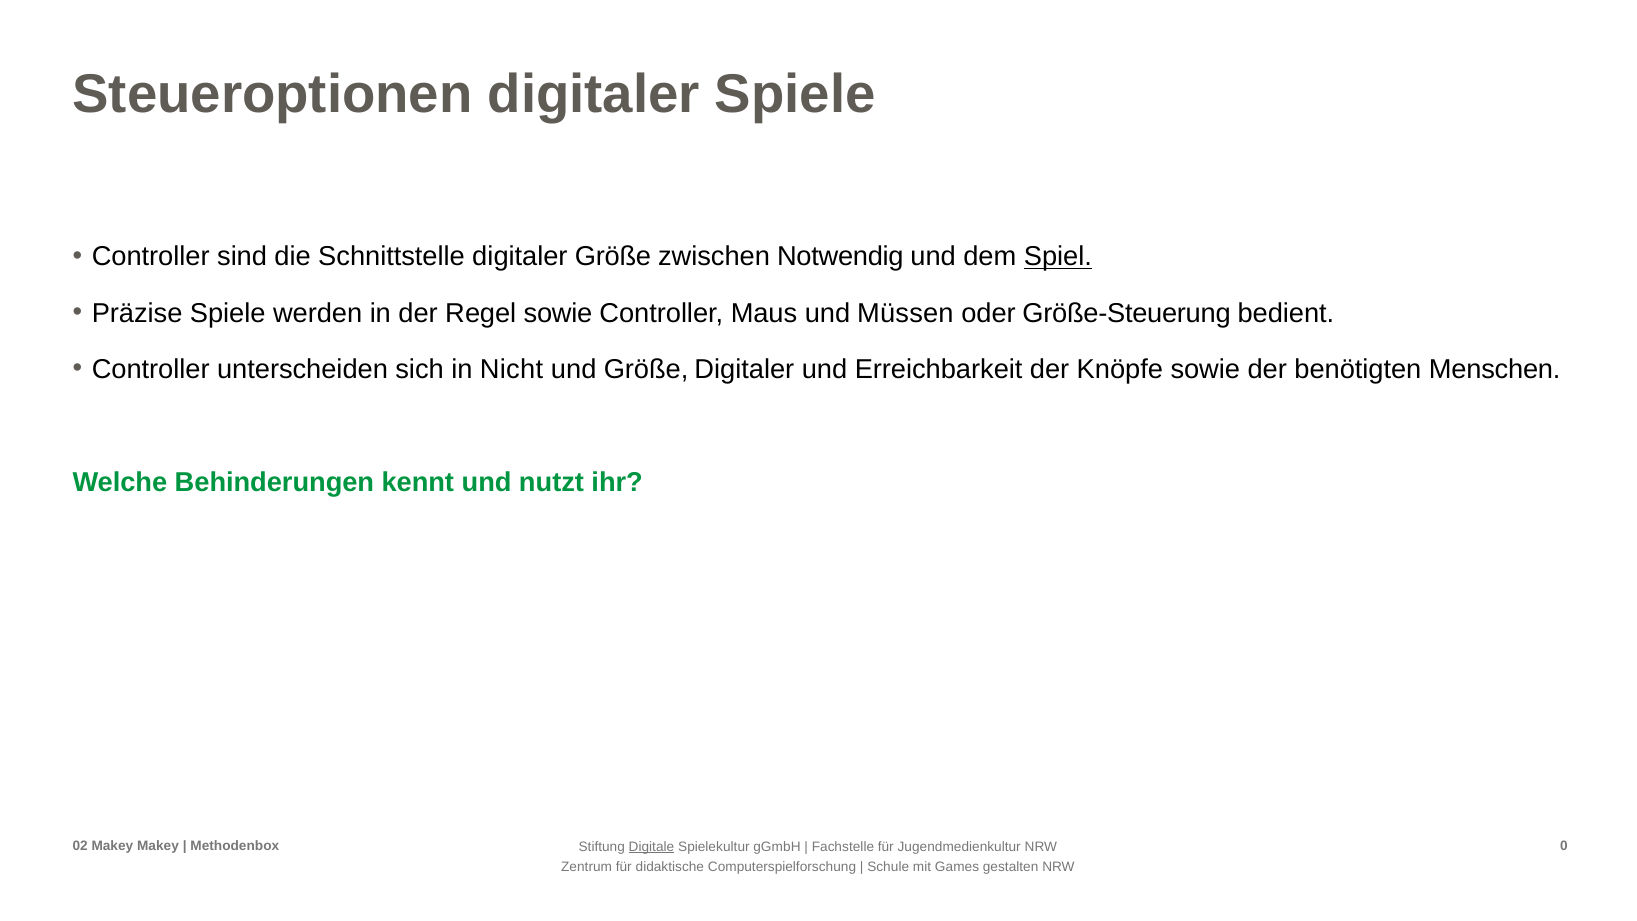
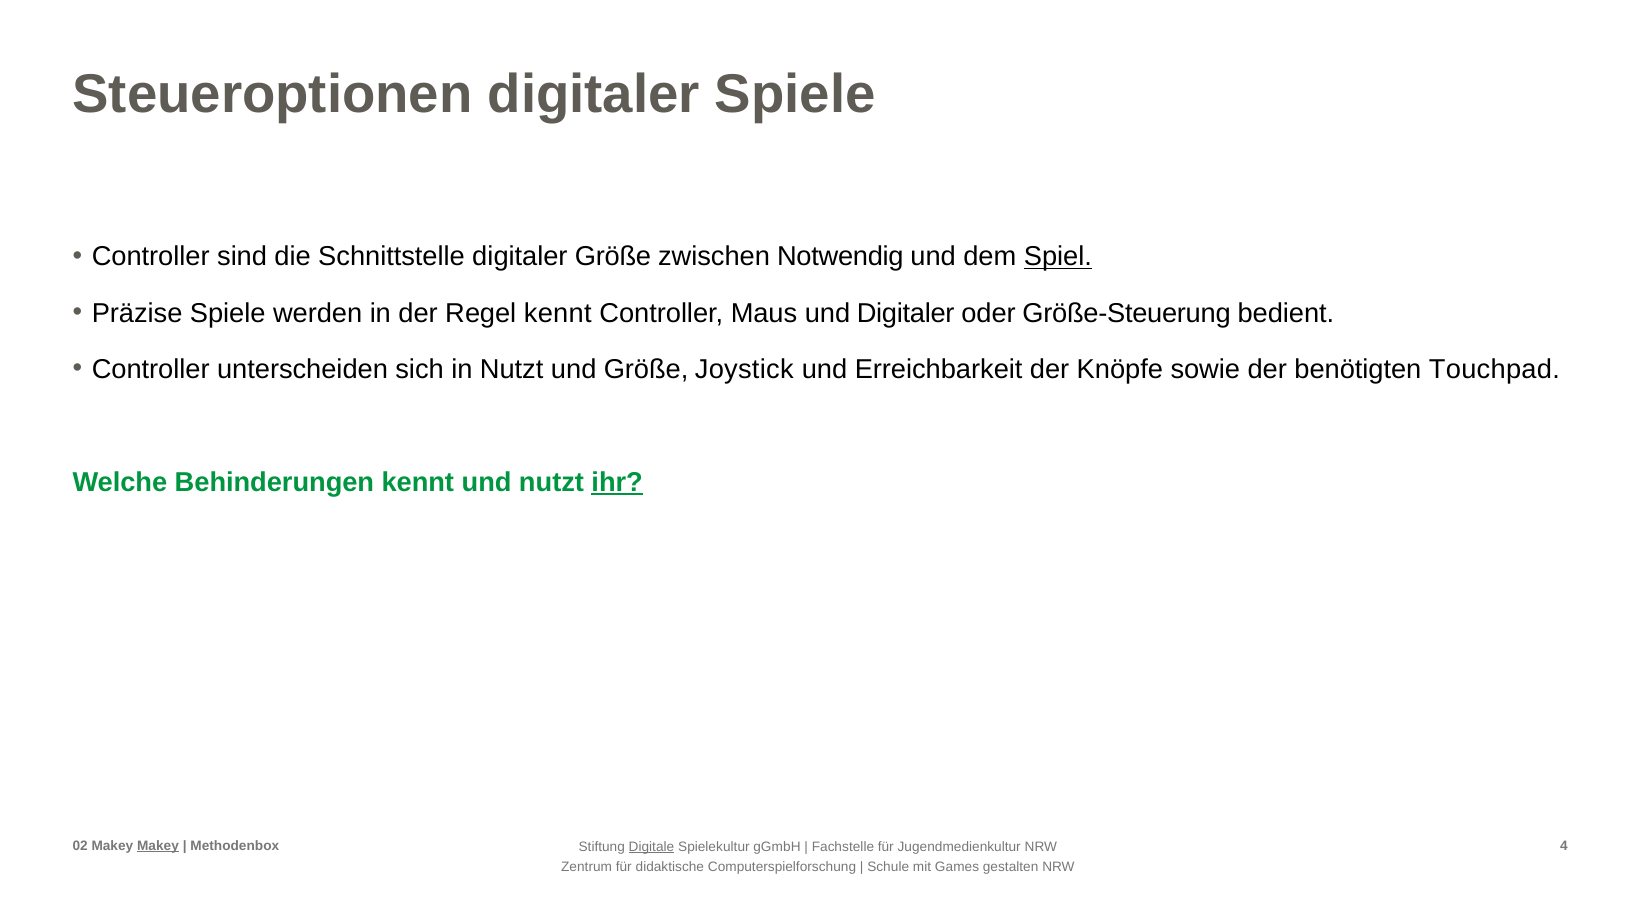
Regel sowie: sowie -> kennt
und Müssen: Müssen -> Digitaler
in Nicht: Nicht -> Nutzt
Größe Digitaler: Digitaler -> Joystick
Menschen: Menschen -> Touchpad
ihr underline: none -> present
Makey at (158, 845) underline: none -> present
0: 0 -> 4
